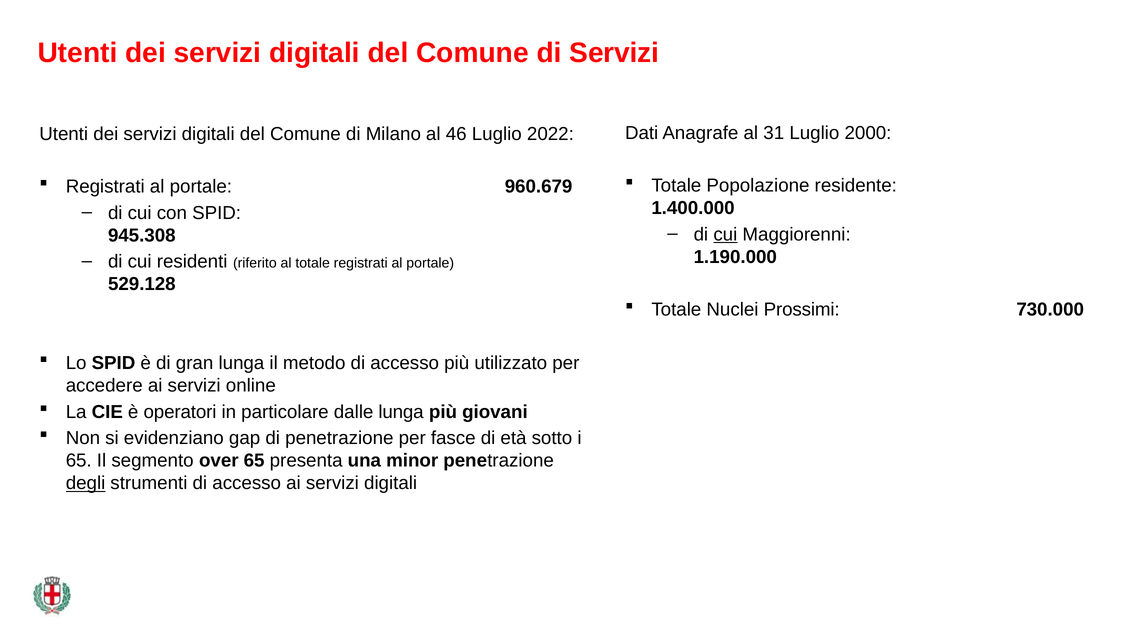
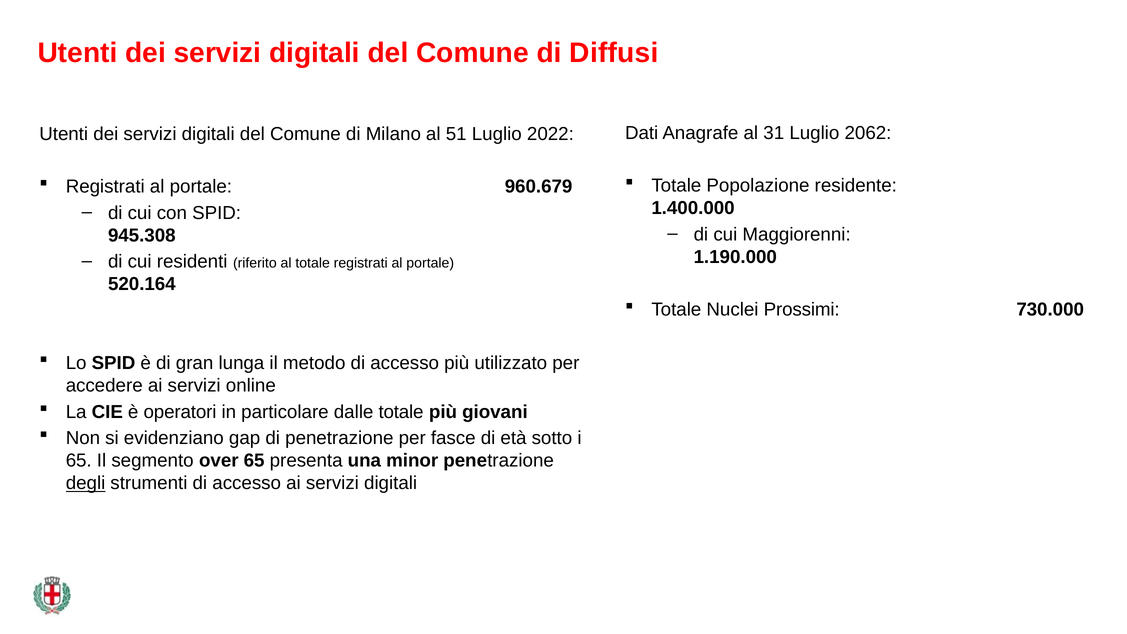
di Servizi: Servizi -> Diffusi
2000: 2000 -> 2062
46: 46 -> 51
cui at (725, 234) underline: present -> none
529.128: 529.128 -> 520.164
dalle lunga: lunga -> totale
